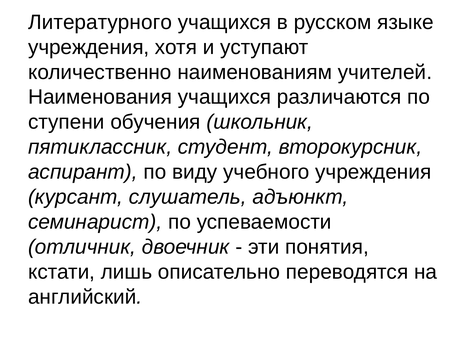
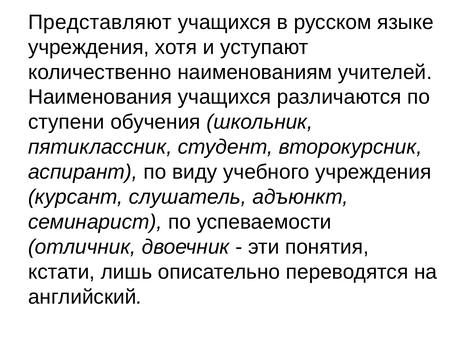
Литературного: Литературного -> Представляют
